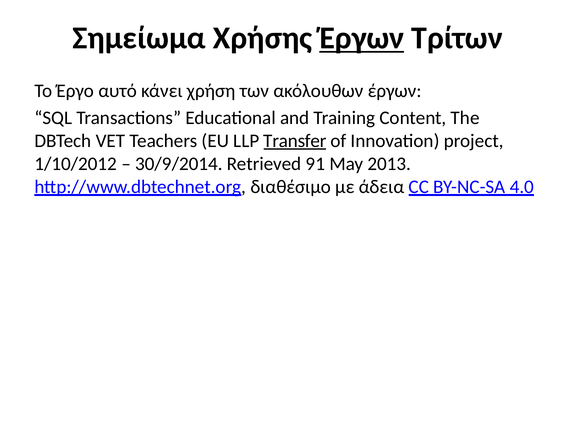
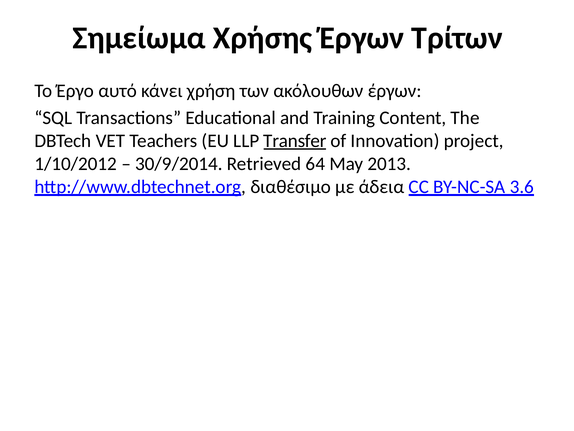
Έργων at (362, 38) underline: present -> none
91: 91 -> 64
4.0: 4.0 -> 3.6
